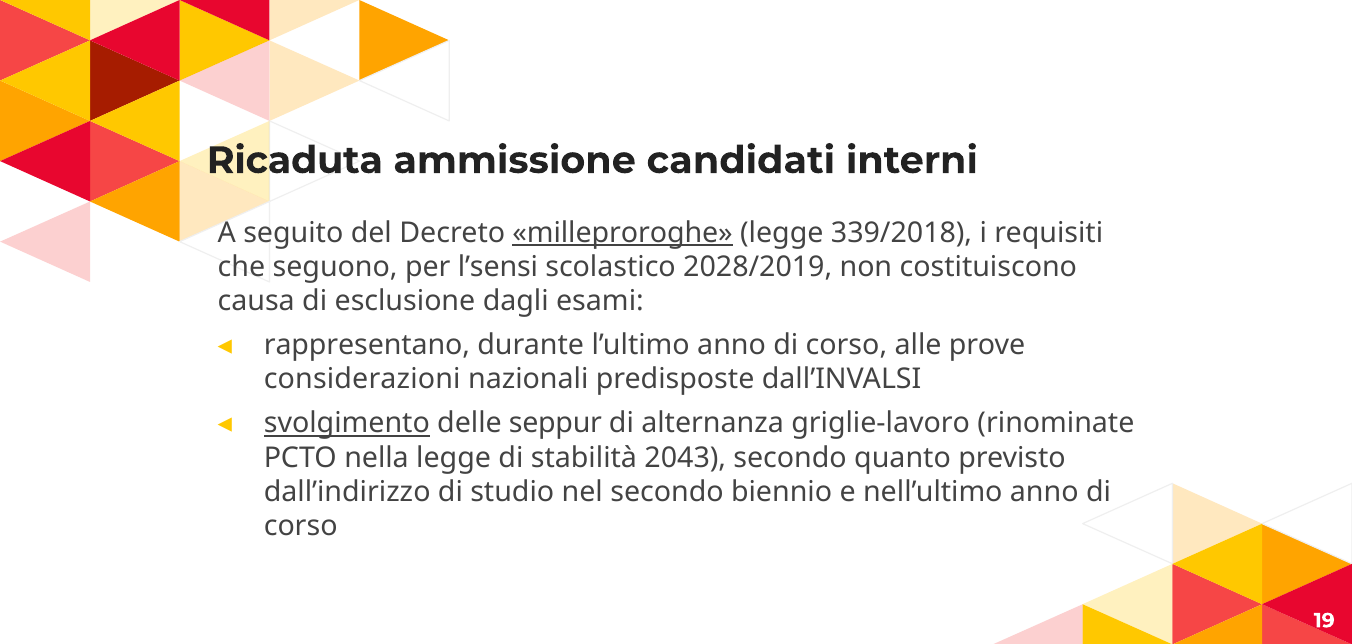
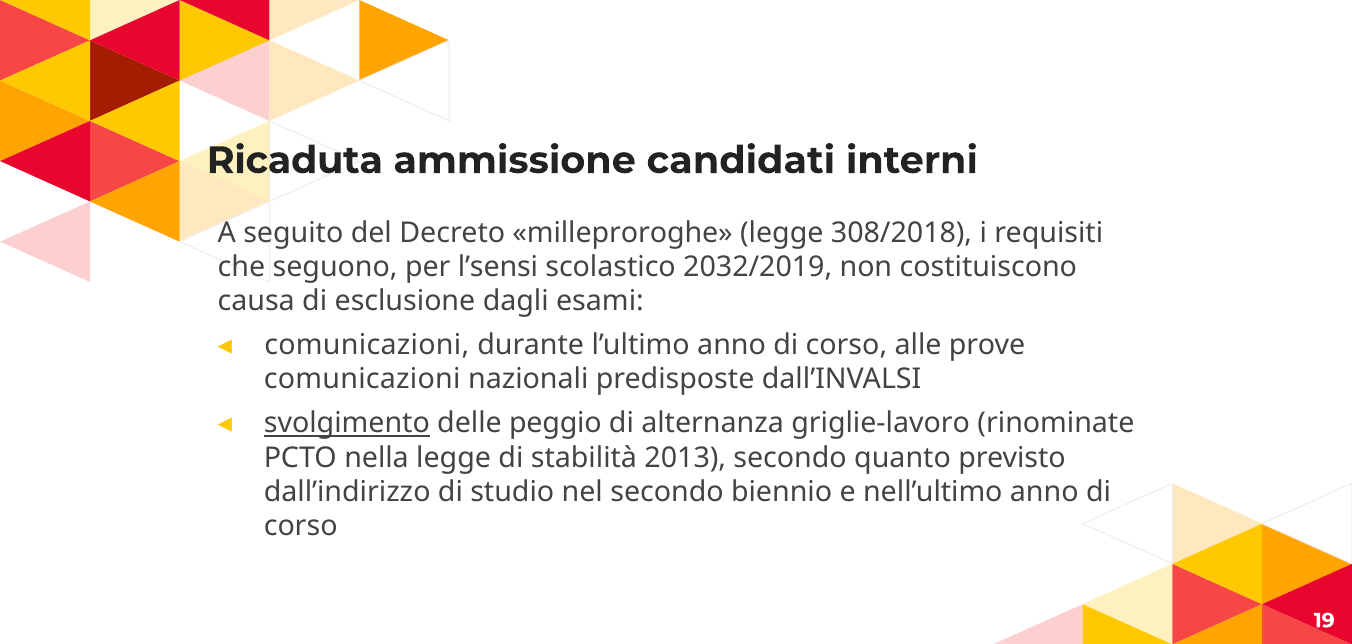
milleproroghe underline: present -> none
339/2018: 339/2018 -> 308/2018
2028/2019: 2028/2019 -> 2032/2019
rappresentano at (367, 345): rappresentano -> comunicazioni
considerazioni at (362, 379): considerazioni -> comunicazioni
seppur: seppur -> peggio
2043: 2043 -> 2013
